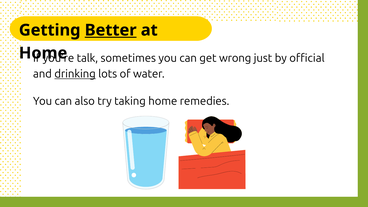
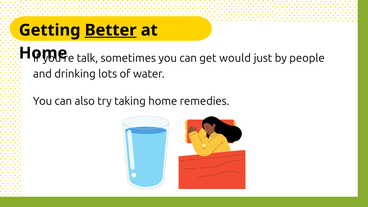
wrong: wrong -> would
official: official -> people
drinking underline: present -> none
